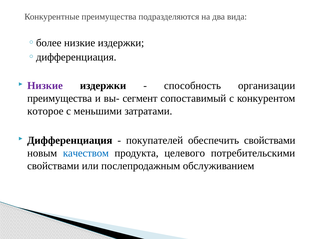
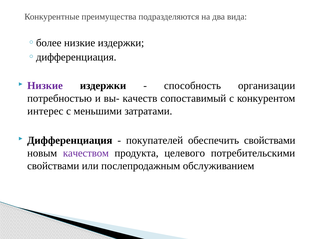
преимущества at (60, 99): преимущества -> потребностью
сегмент: сегмент -> качеств
которое: которое -> интерес
качеством colour: blue -> purple
